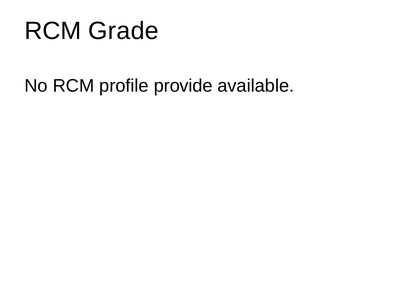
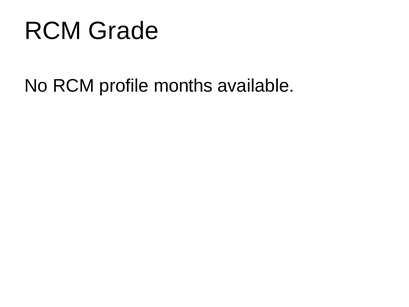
provide: provide -> months
